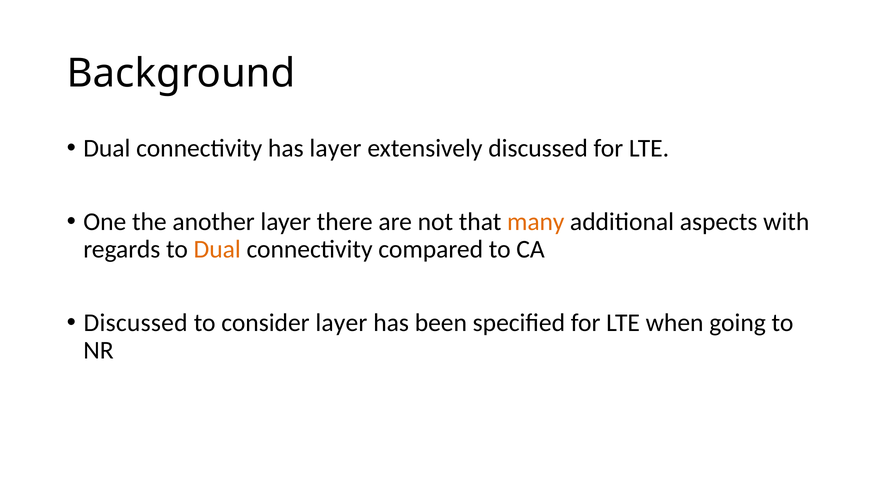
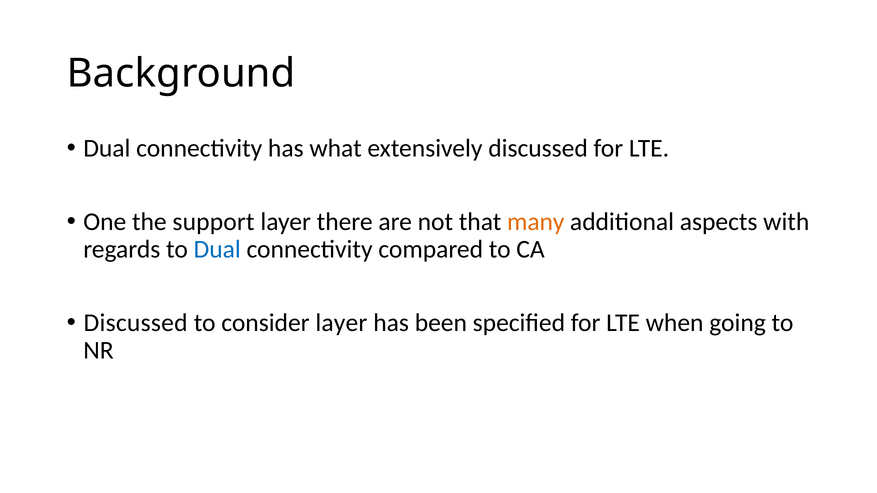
has layer: layer -> what
another: another -> support
Dual at (217, 249) colour: orange -> blue
